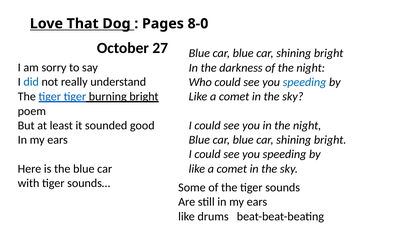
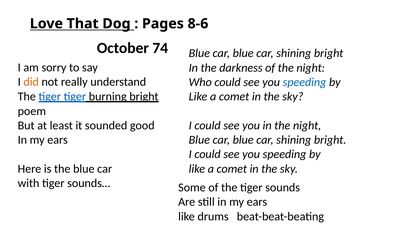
8-0: 8-0 -> 8-6
27: 27 -> 74
did colour: blue -> orange
